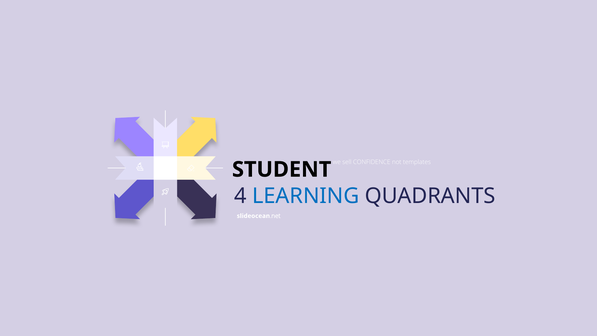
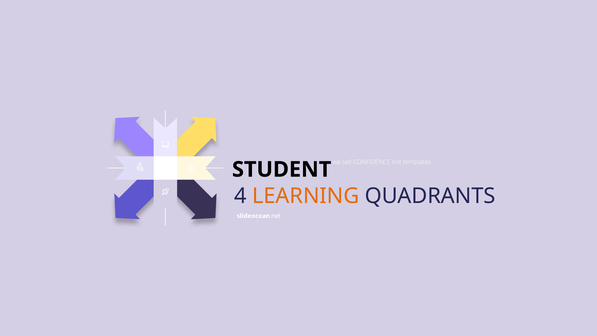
LEARNING colour: blue -> orange
